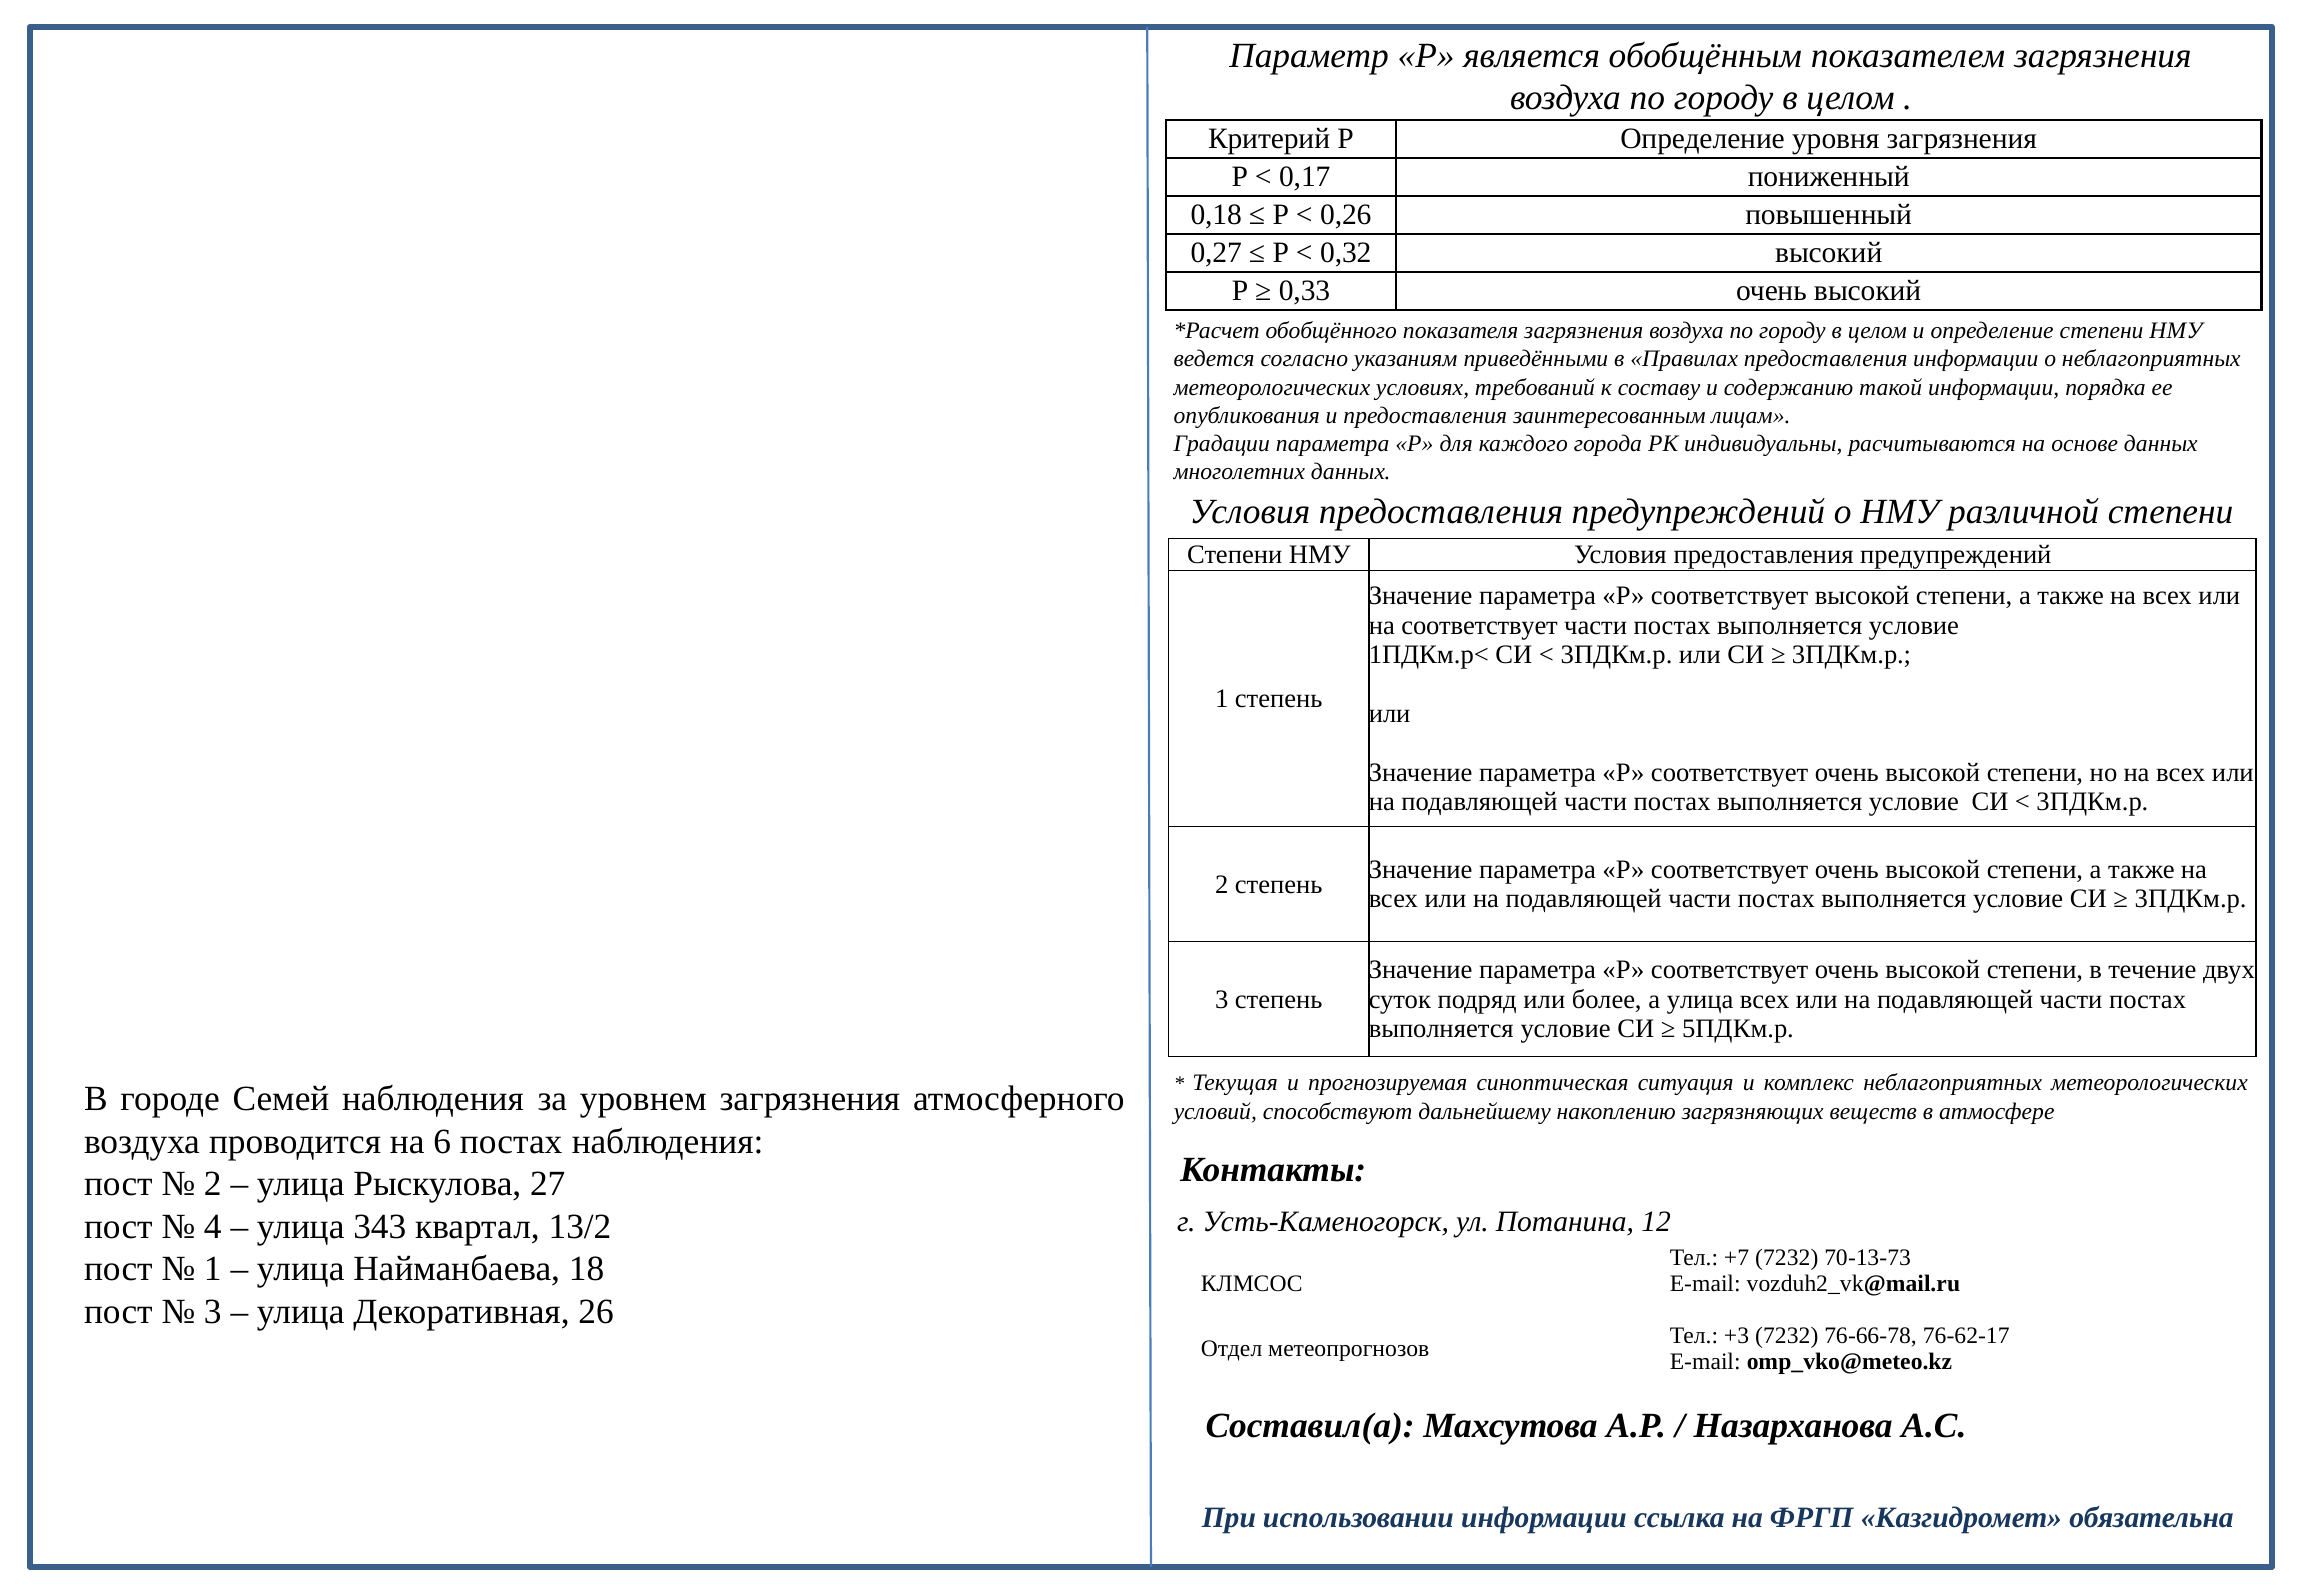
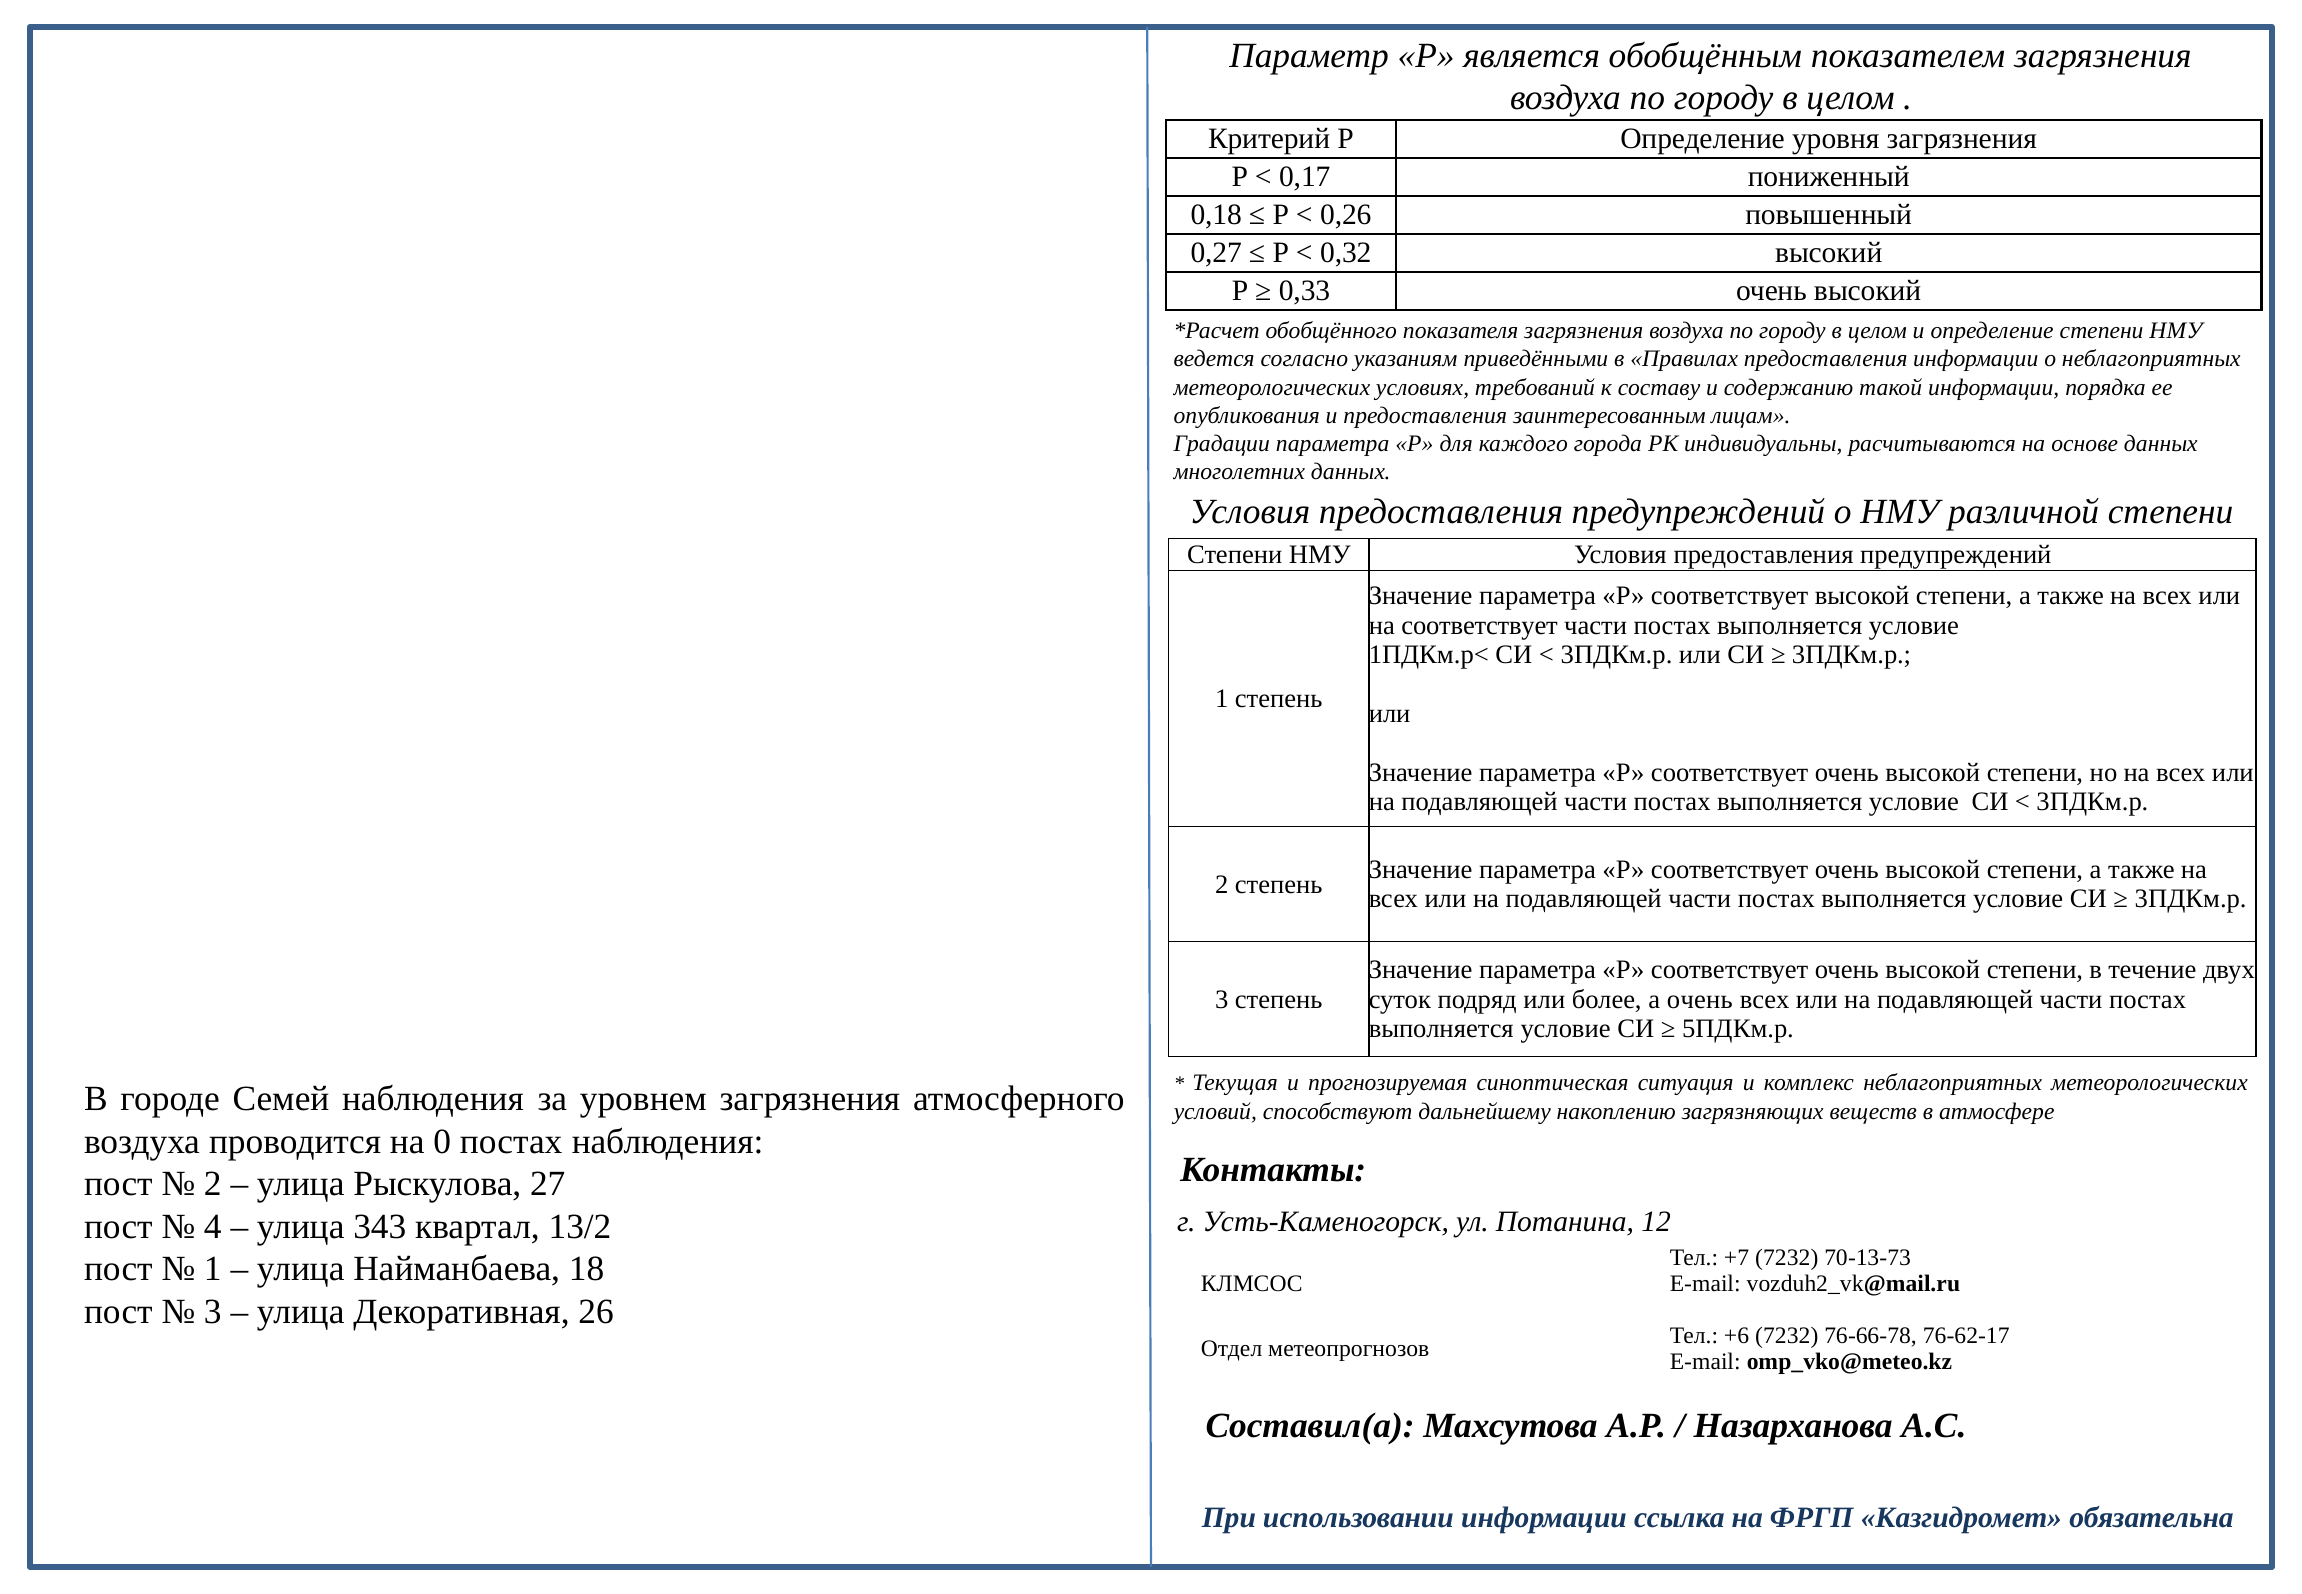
а улица: улица -> очень
6: 6 -> 0
+3: +3 -> +6
